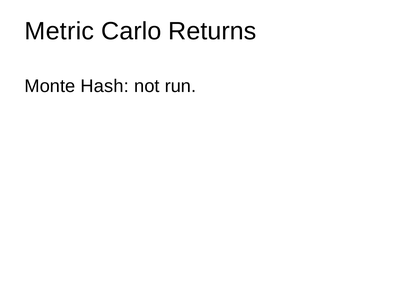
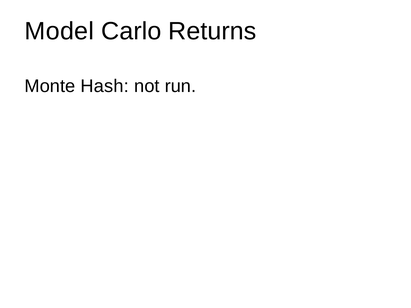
Metric: Metric -> Model
